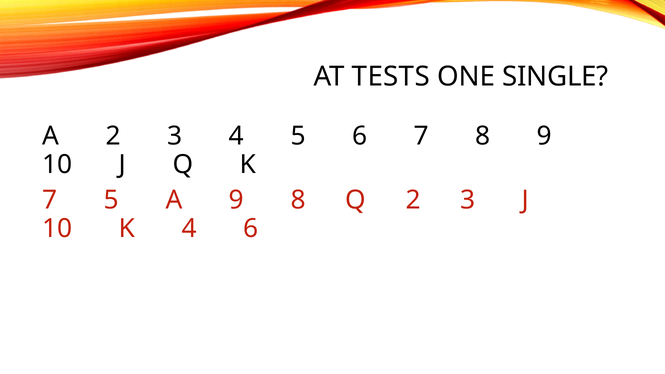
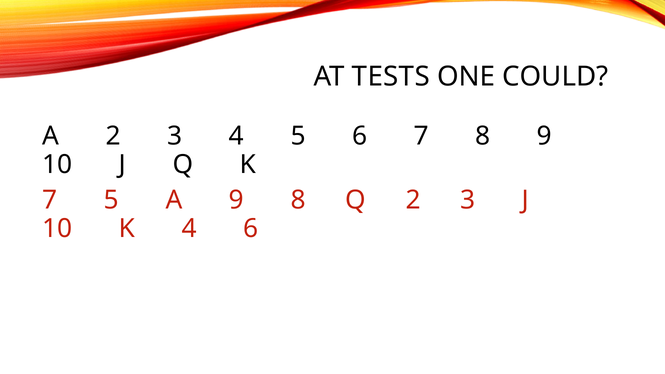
SINGLE: SINGLE -> COULD
